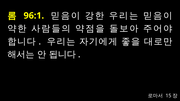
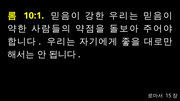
96:1: 96:1 -> 10:1
